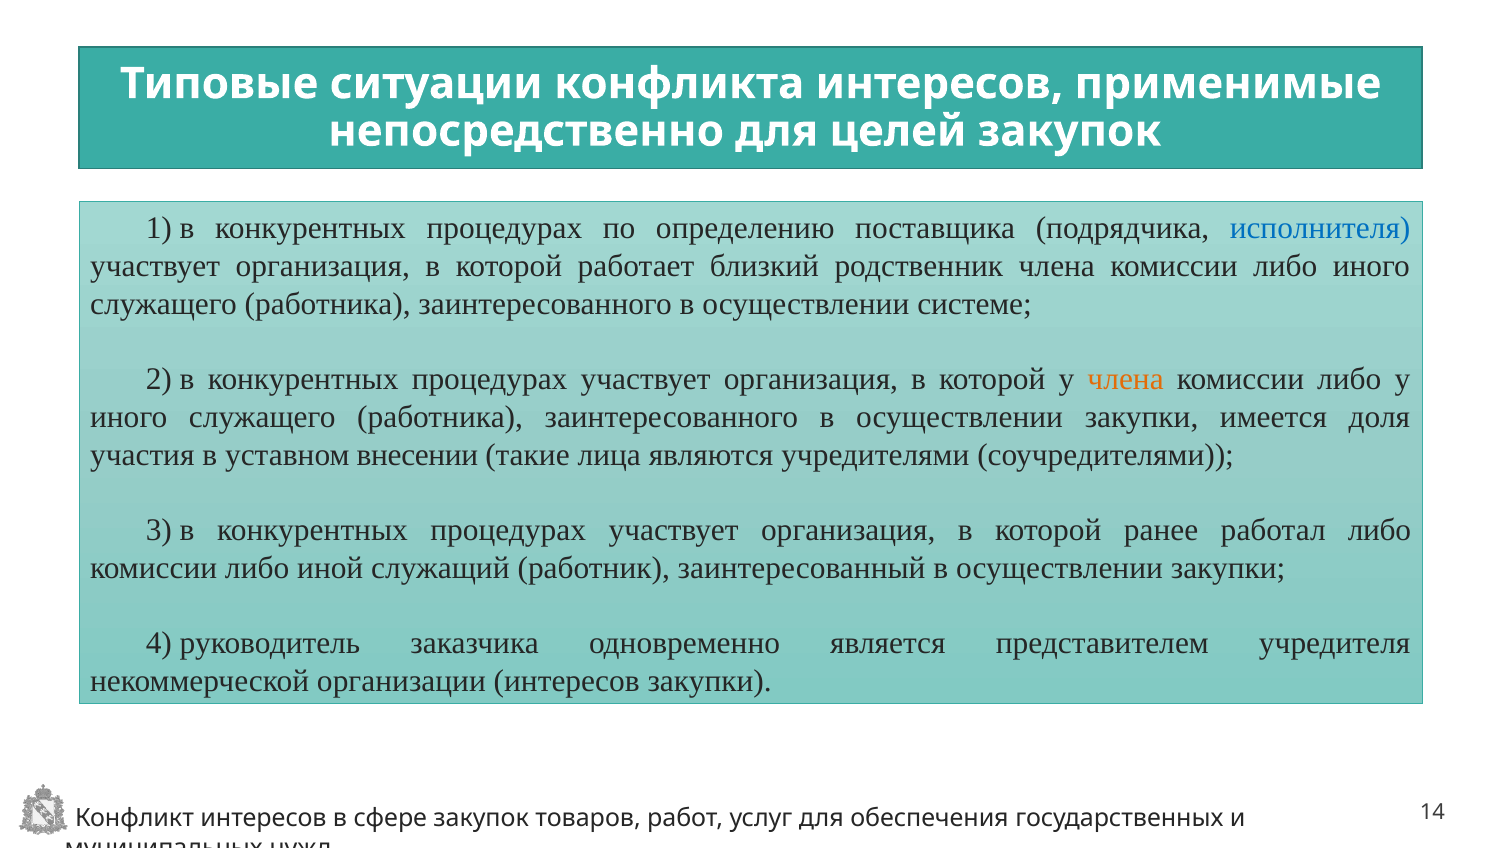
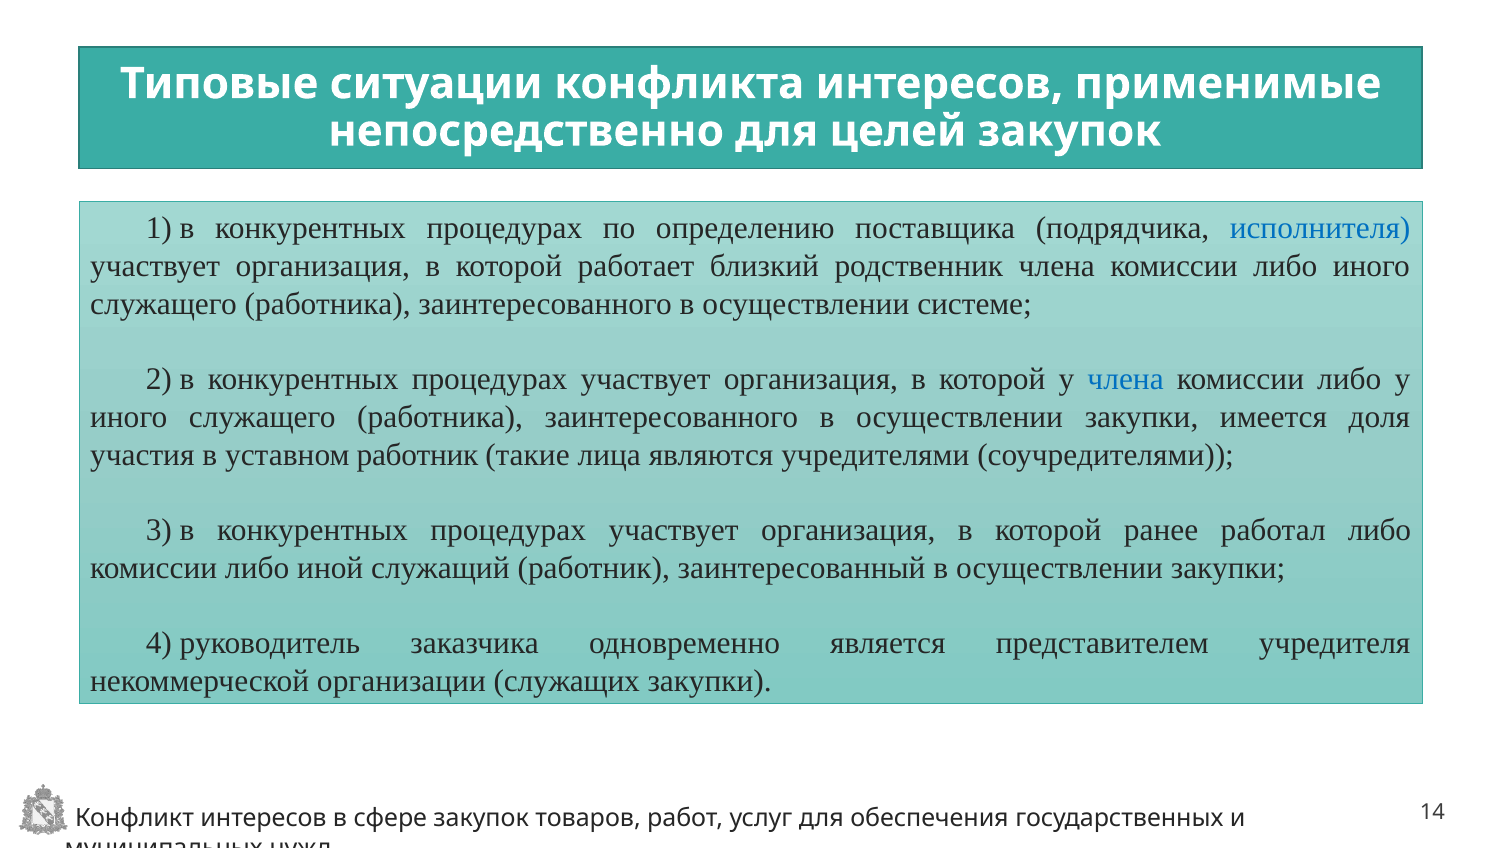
члена at (1126, 379) colour: orange -> blue
уставном внесении: внесении -> работник
организации интересов: интересов -> служащих
